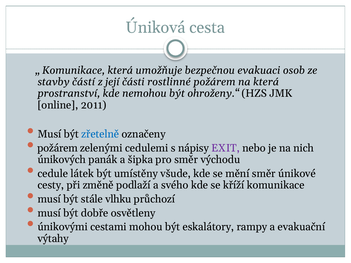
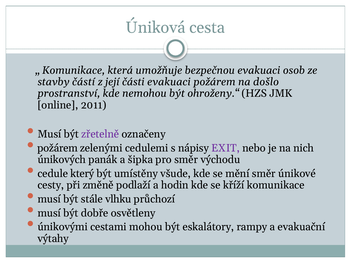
části rostlinné: rostlinné -> evakuaci
na která: která -> došlo
zřetelně colour: blue -> purple
látek: látek -> který
svého: svého -> hodin
